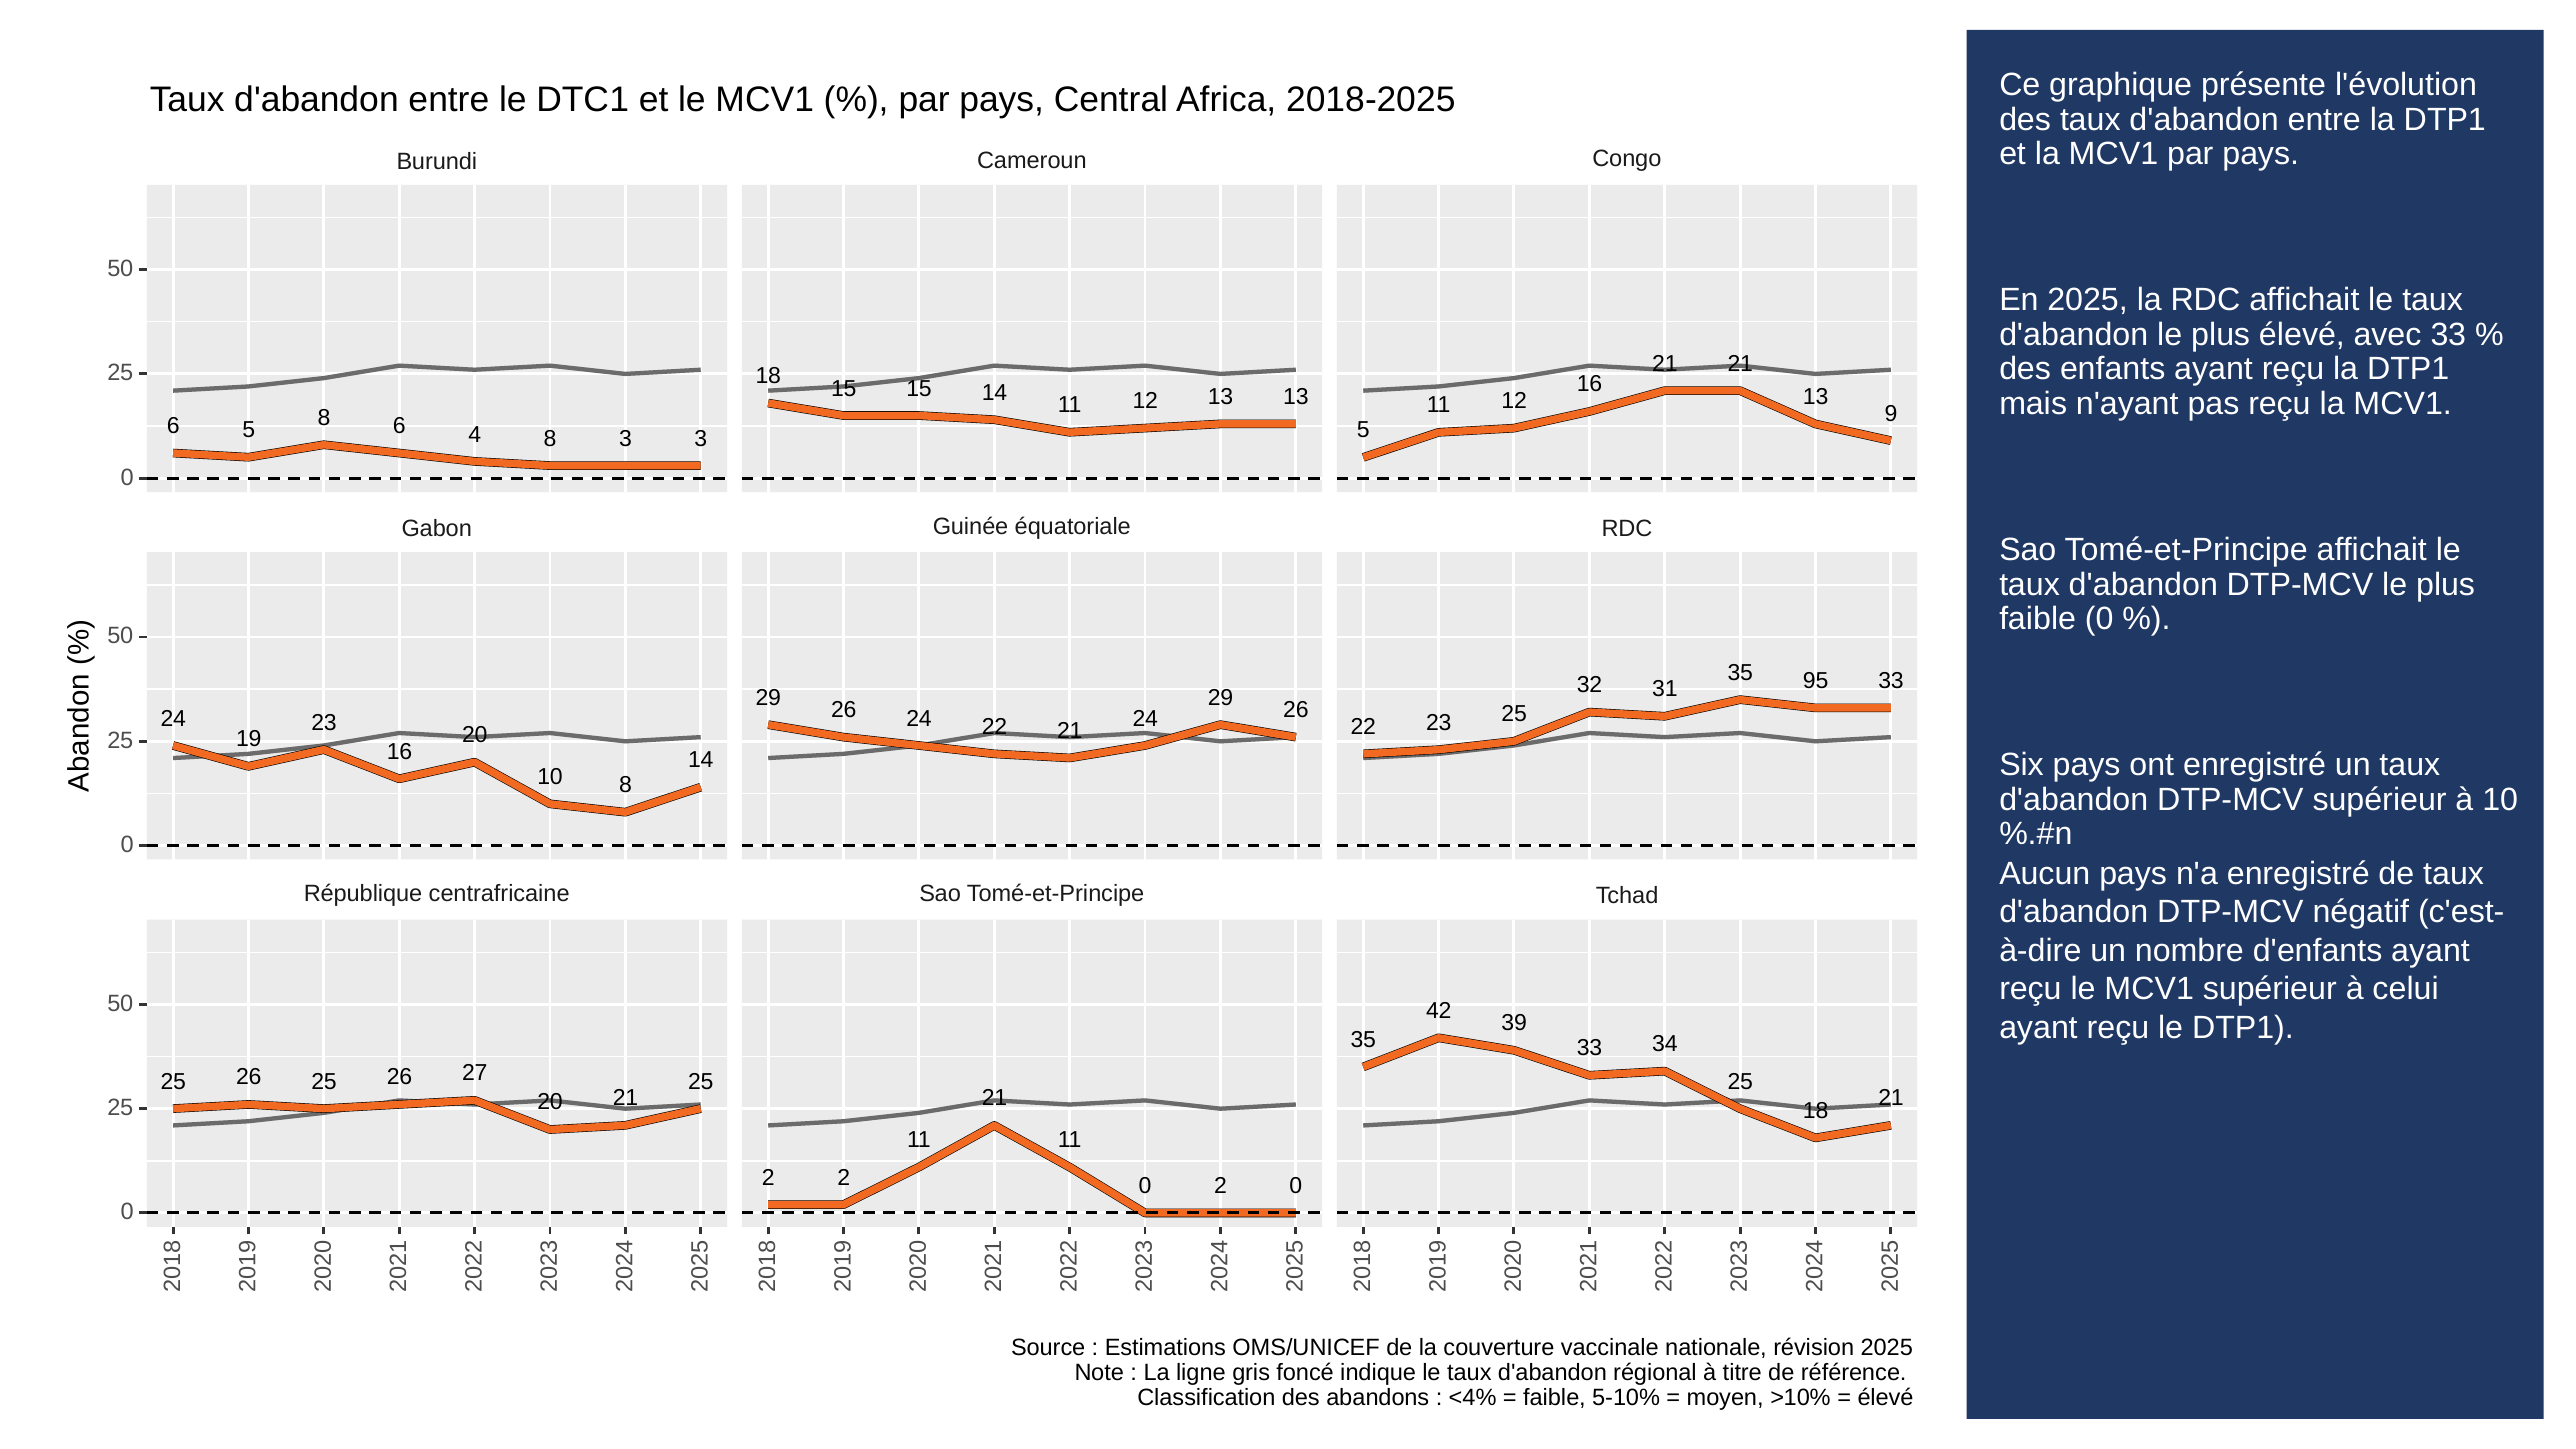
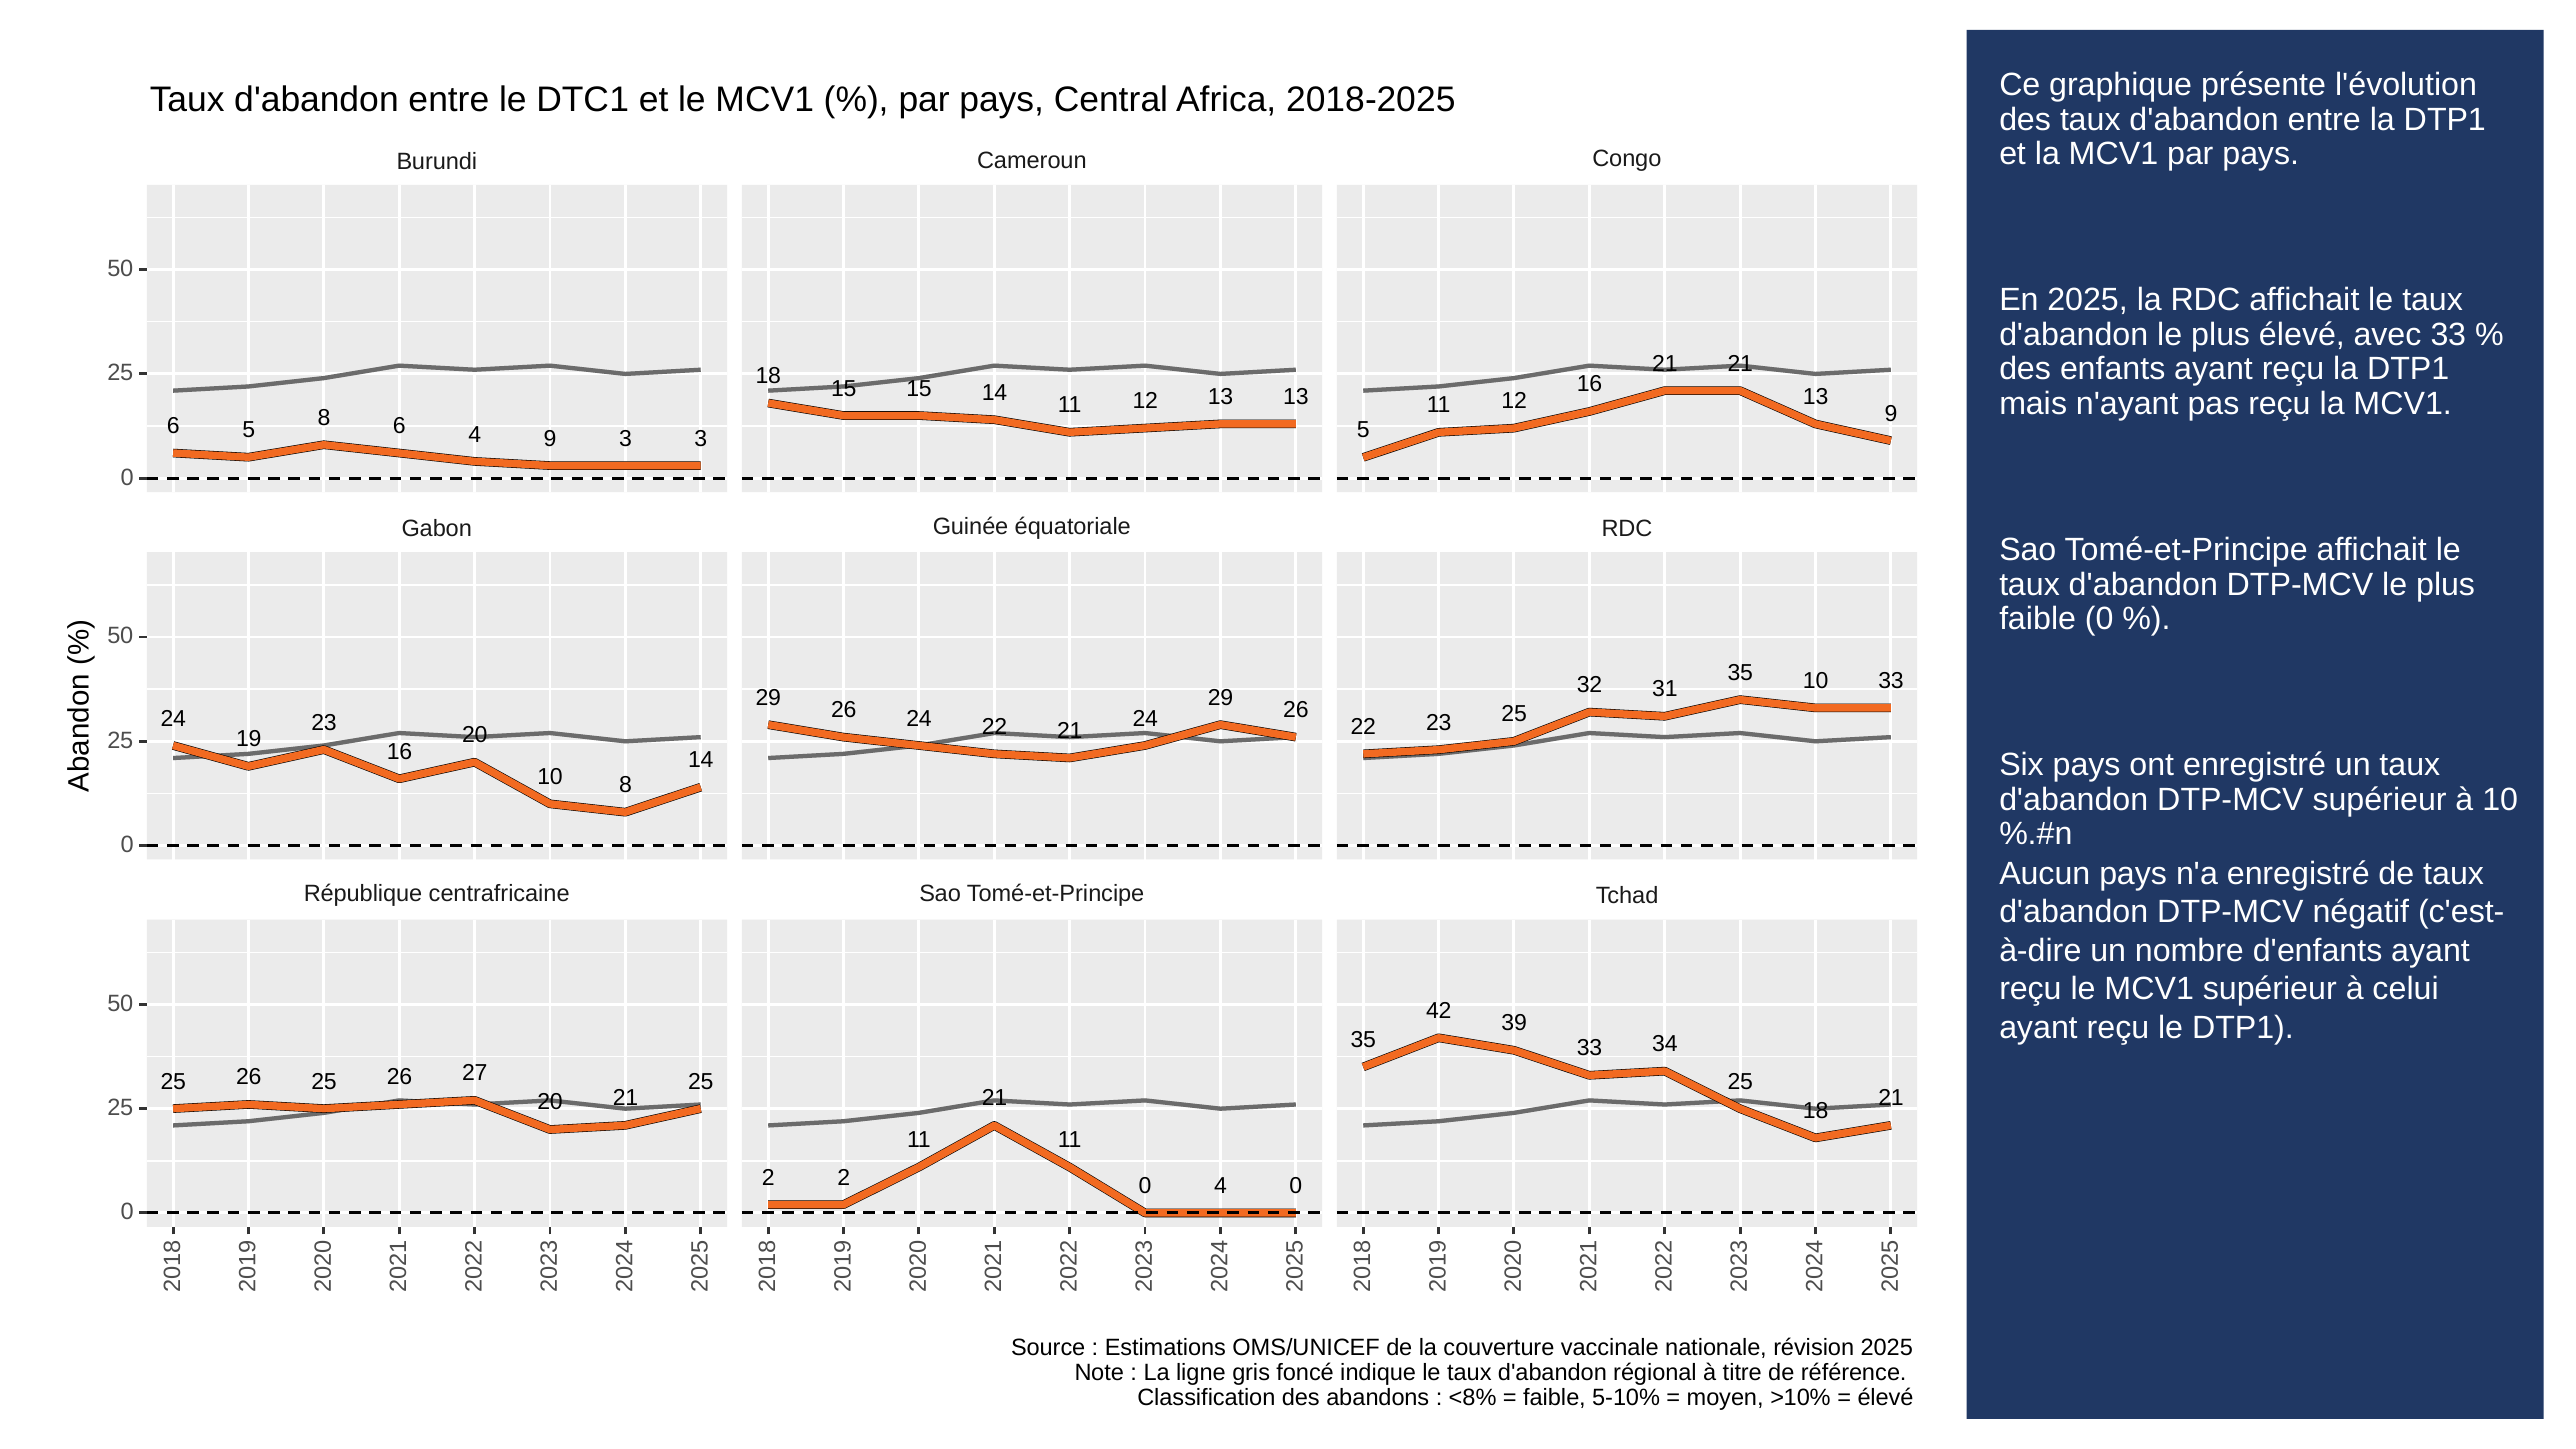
4 8: 8 -> 9
35 95: 95 -> 10
2 at (1221, 1186): 2 -> 4
<4%: <4% -> <8%
